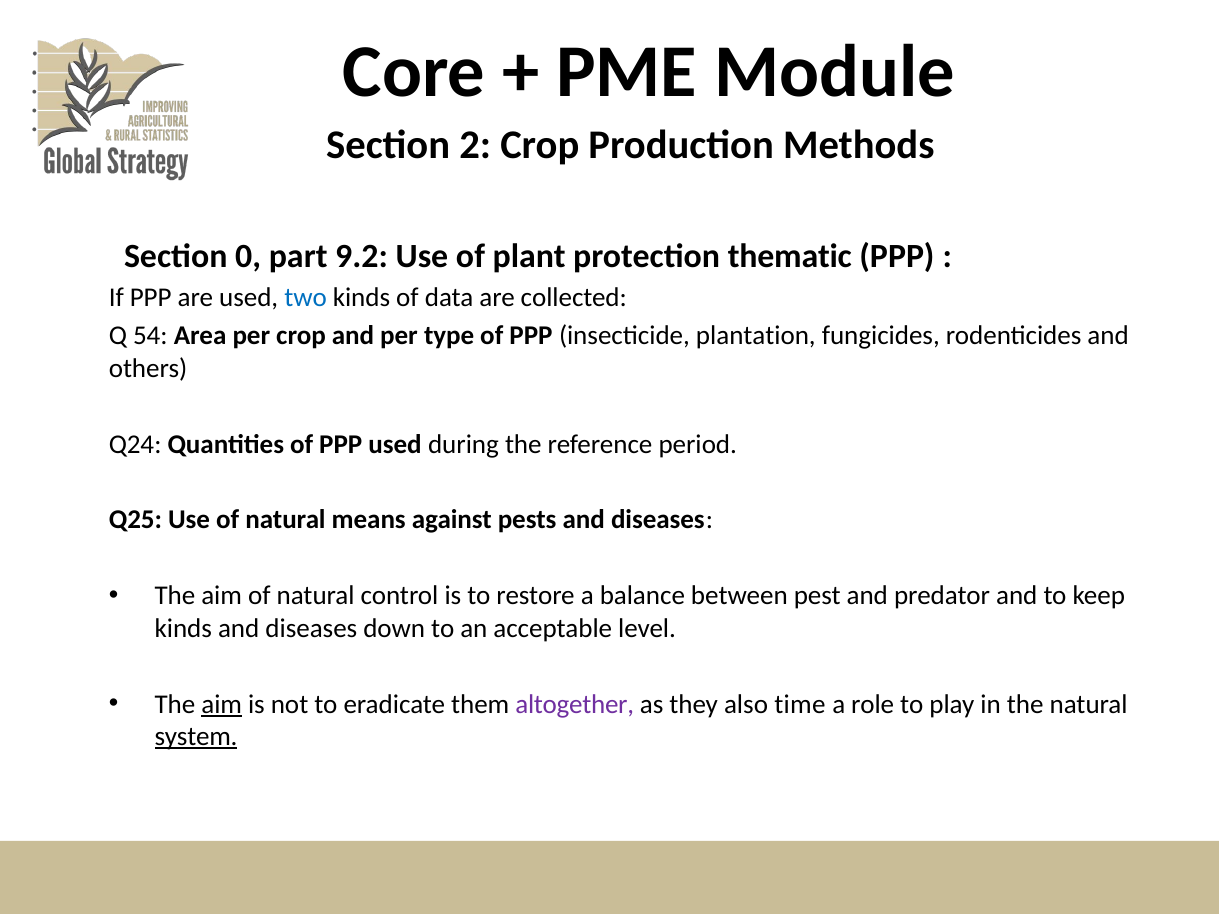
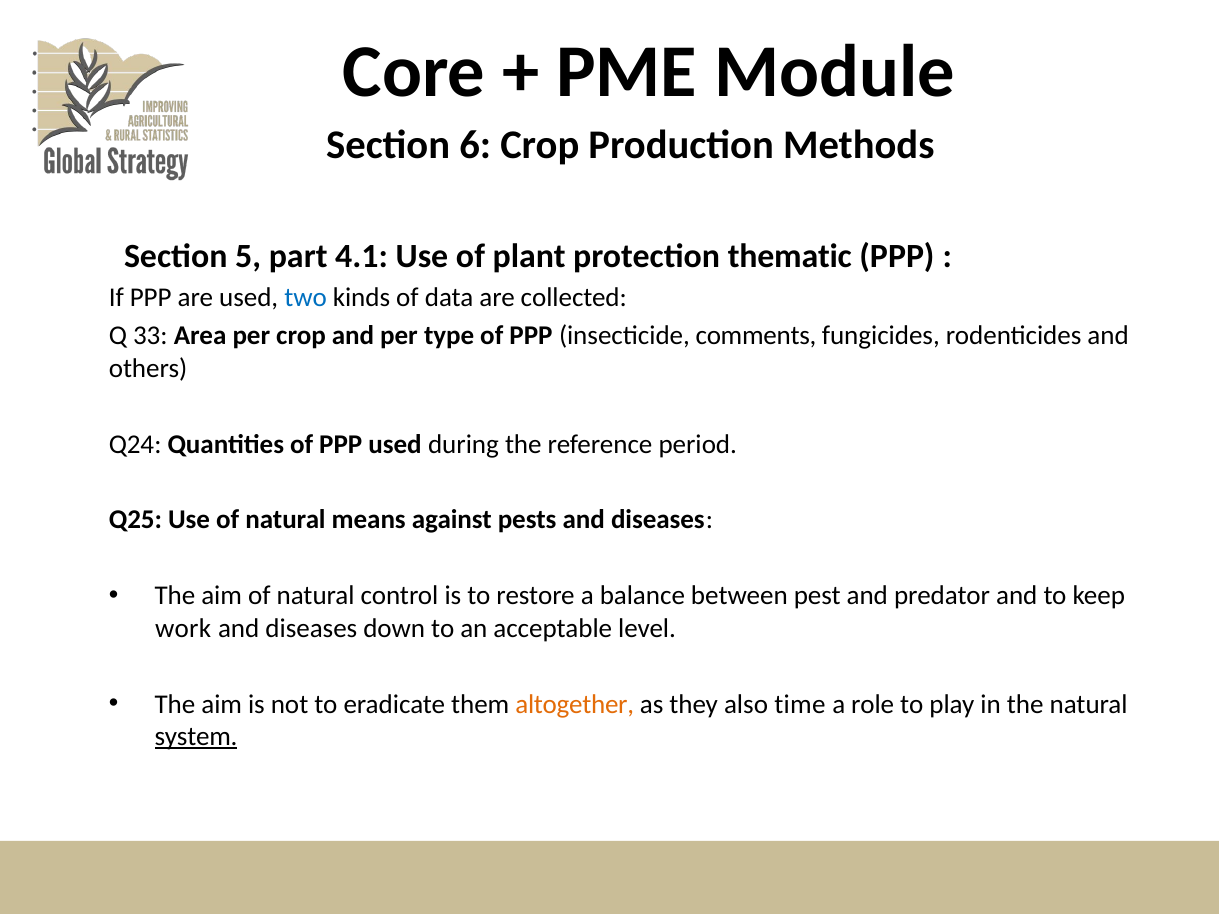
2: 2 -> 6
0: 0 -> 5
9.2: 9.2 -> 4.1
54: 54 -> 33
plantation: plantation -> comments
kinds at (183, 628): kinds -> work
aim at (222, 704) underline: present -> none
altogether colour: purple -> orange
